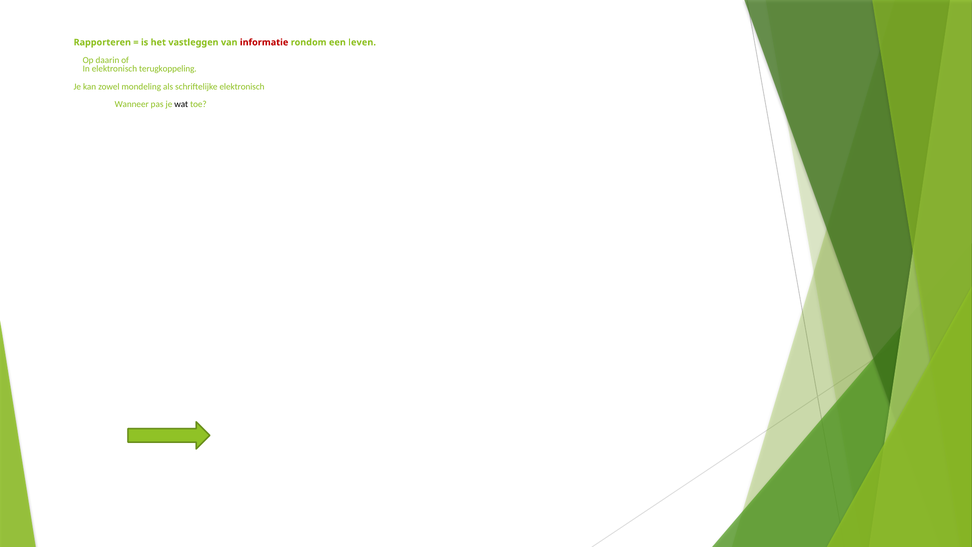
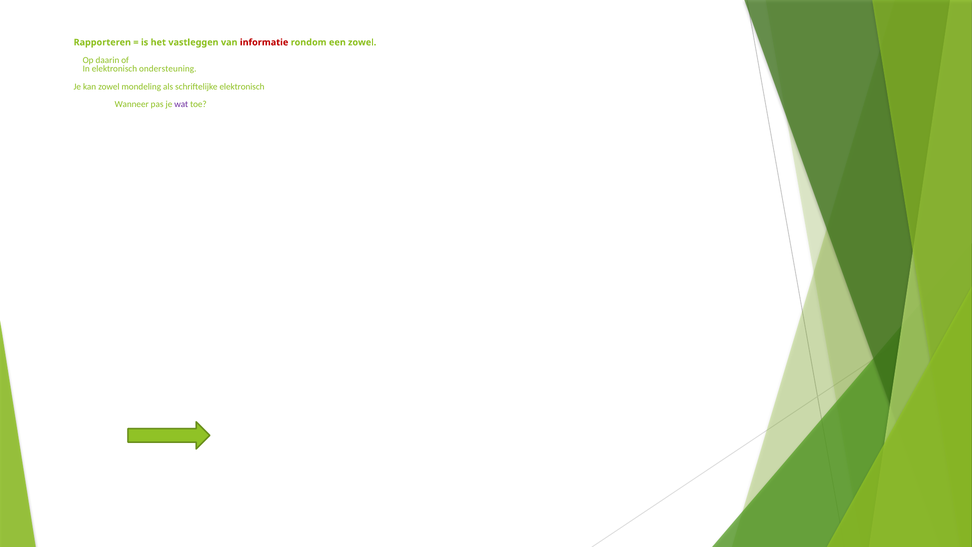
een leven: leven -> zowel
terugkoppeling: terugkoppeling -> ondersteuning
wat colour: black -> purple
